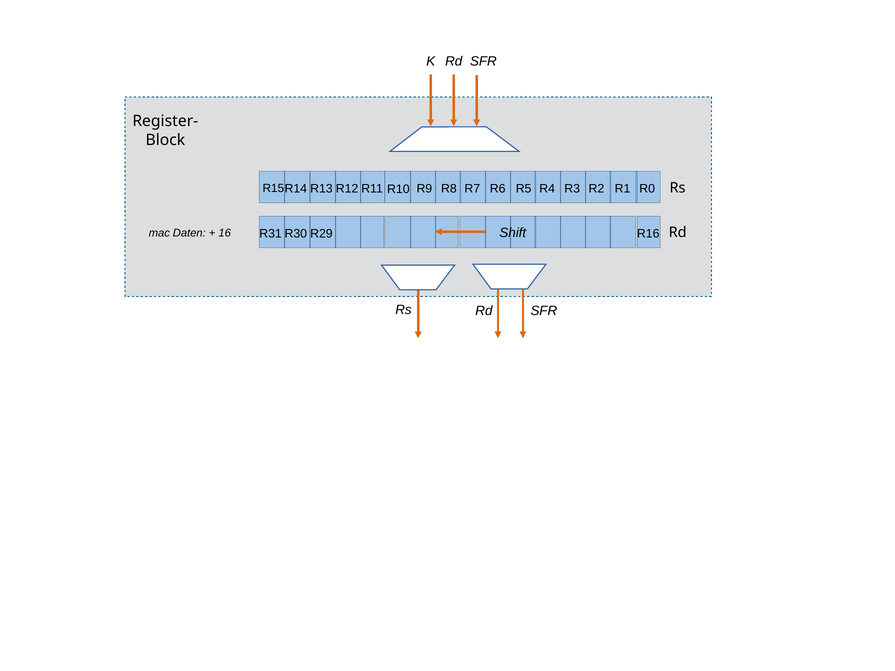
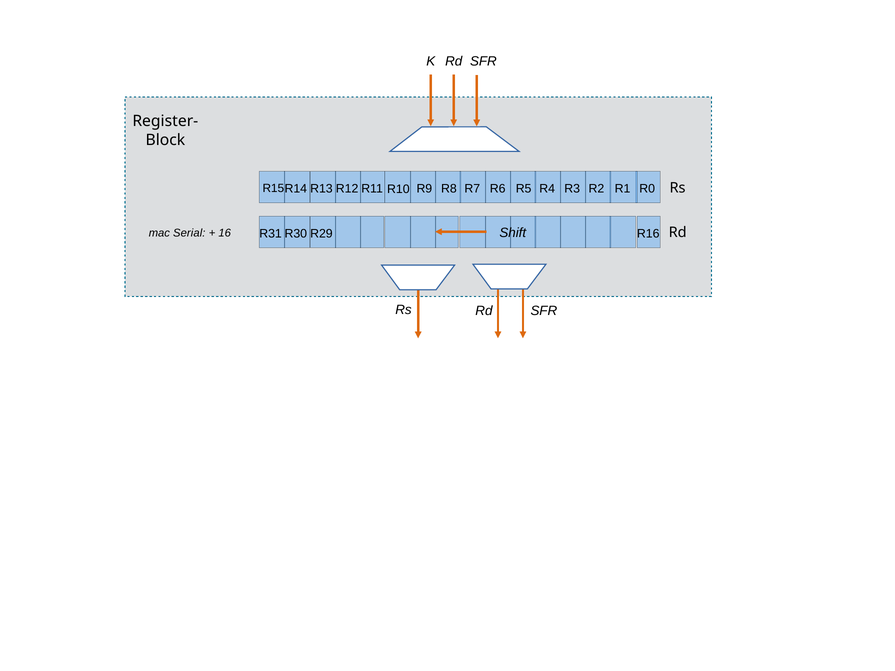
Daten: Daten -> Serial
